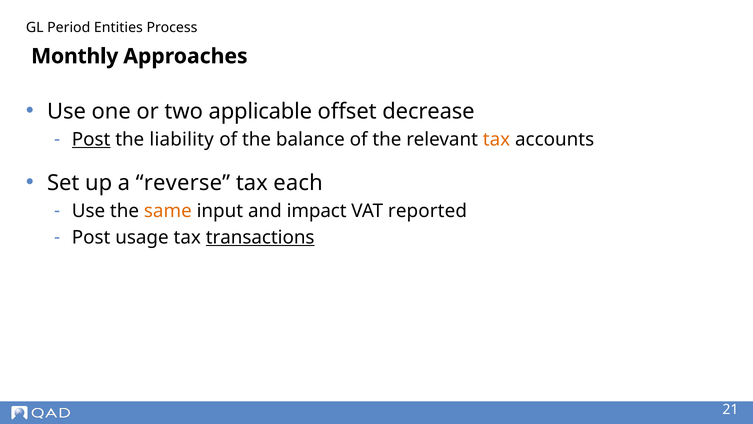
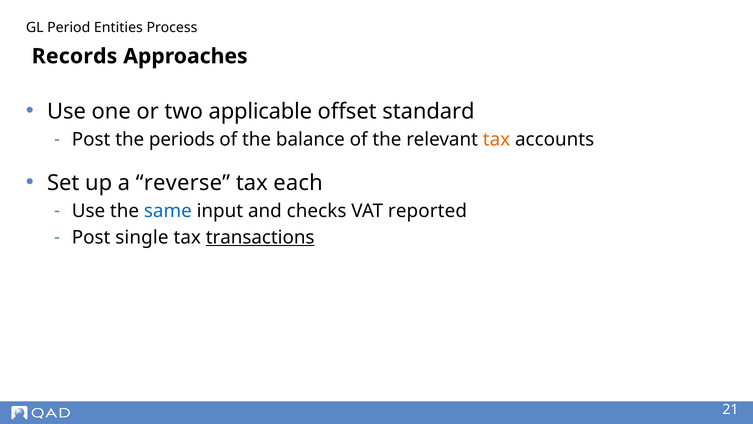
Monthly: Monthly -> Records
decrease: decrease -> standard
Post at (91, 139) underline: present -> none
liability: liability -> periods
same colour: orange -> blue
impact: impact -> checks
usage: usage -> single
